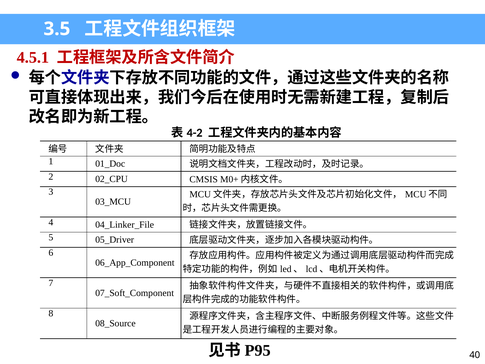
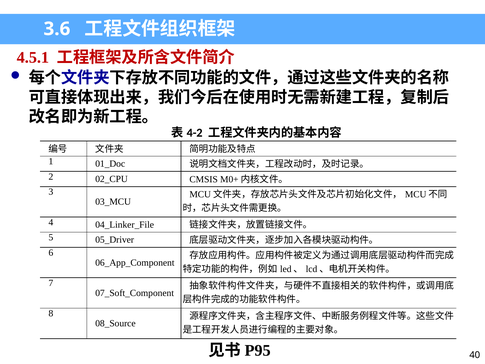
3.5: 3.5 -> 3.6
